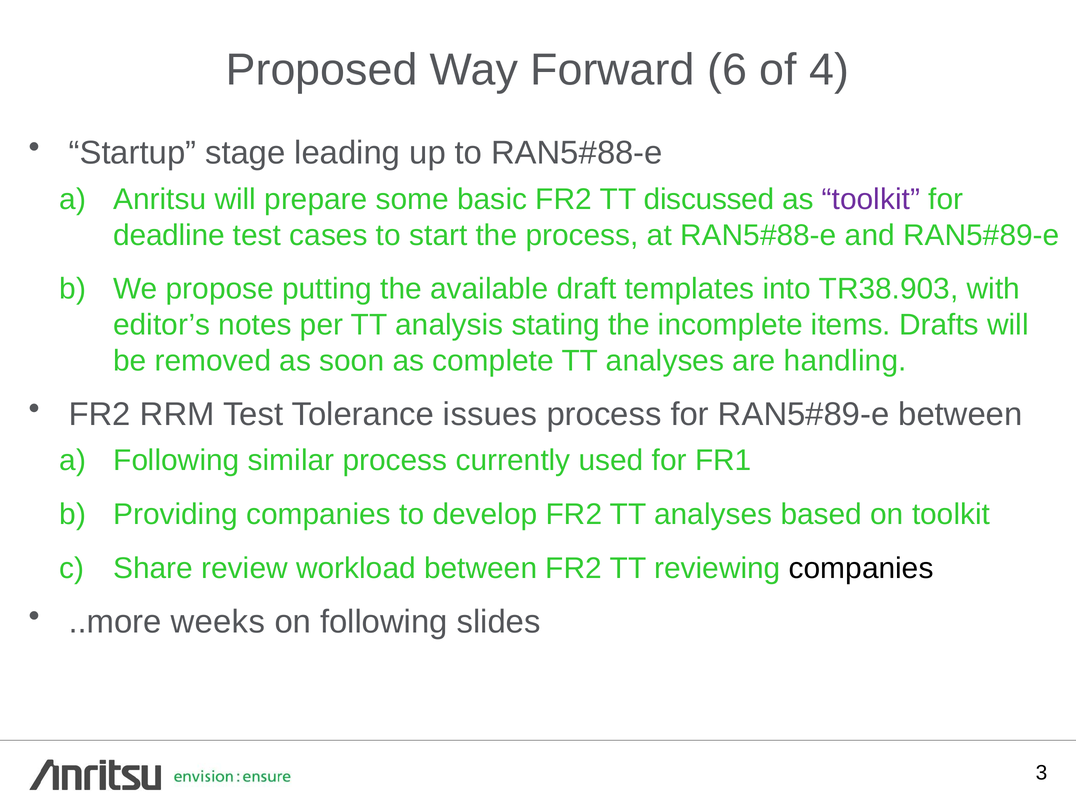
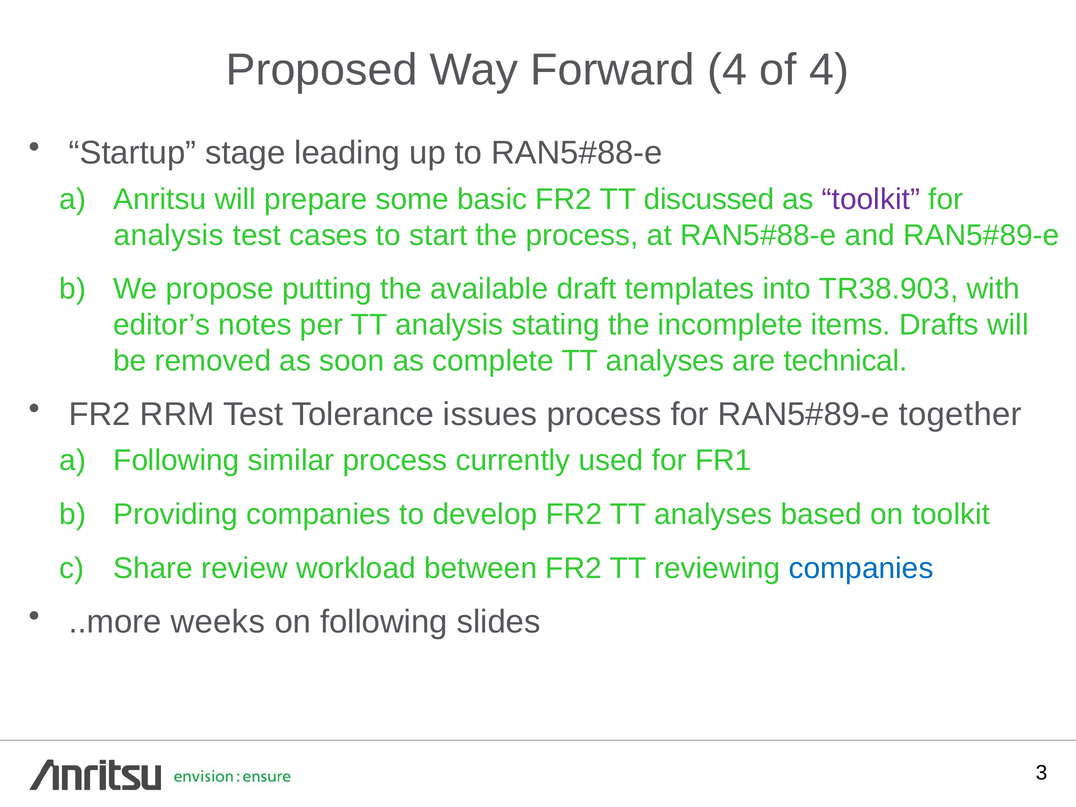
Forward 6: 6 -> 4
deadline at (169, 235): deadline -> analysis
handling: handling -> technical
between at (960, 414): between -> together
companies at (861, 568) colour: black -> blue
